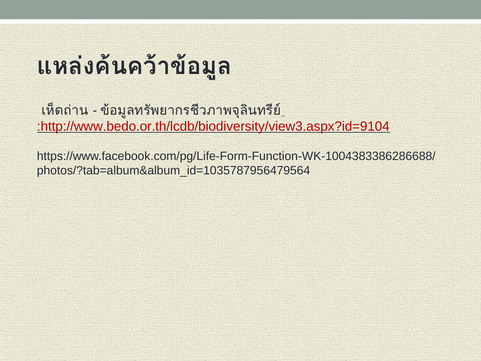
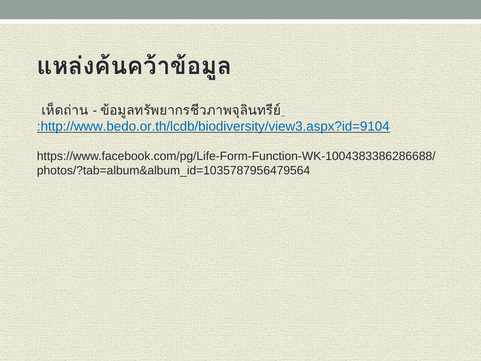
:http://www.bedo.or.th/lcdb/biodiversity/view3.aspx?id=9104 colour: red -> blue
